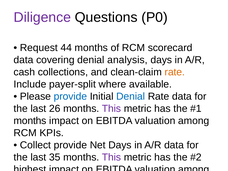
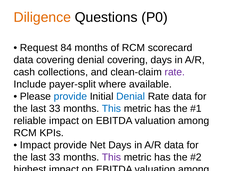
Diligence colour: purple -> orange
44: 44 -> 84
denial analysis: analysis -> covering
rate at (175, 72) colour: orange -> purple
26 at (55, 109): 26 -> 33
This at (111, 109) colour: purple -> blue
months at (30, 121): months -> reliable
Collect at (35, 145): Collect -> Impact
35 at (55, 157): 35 -> 33
